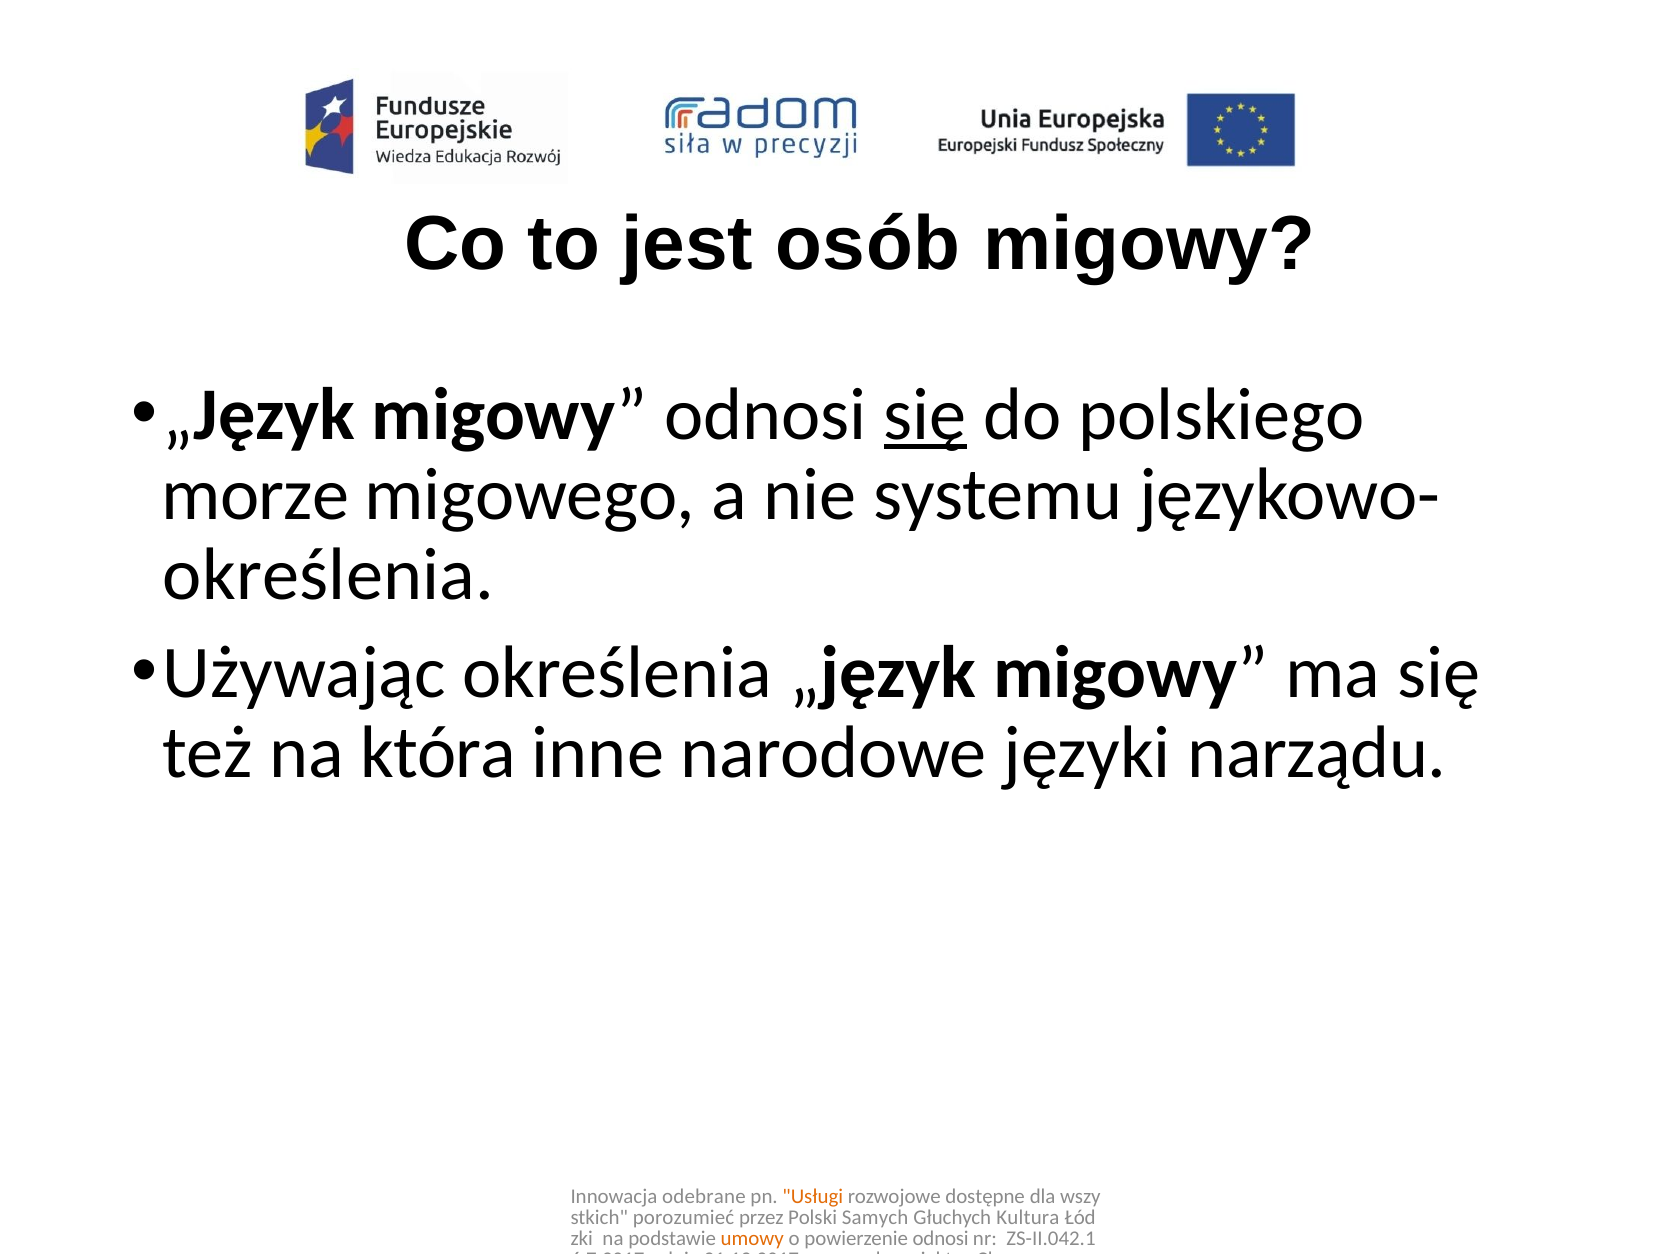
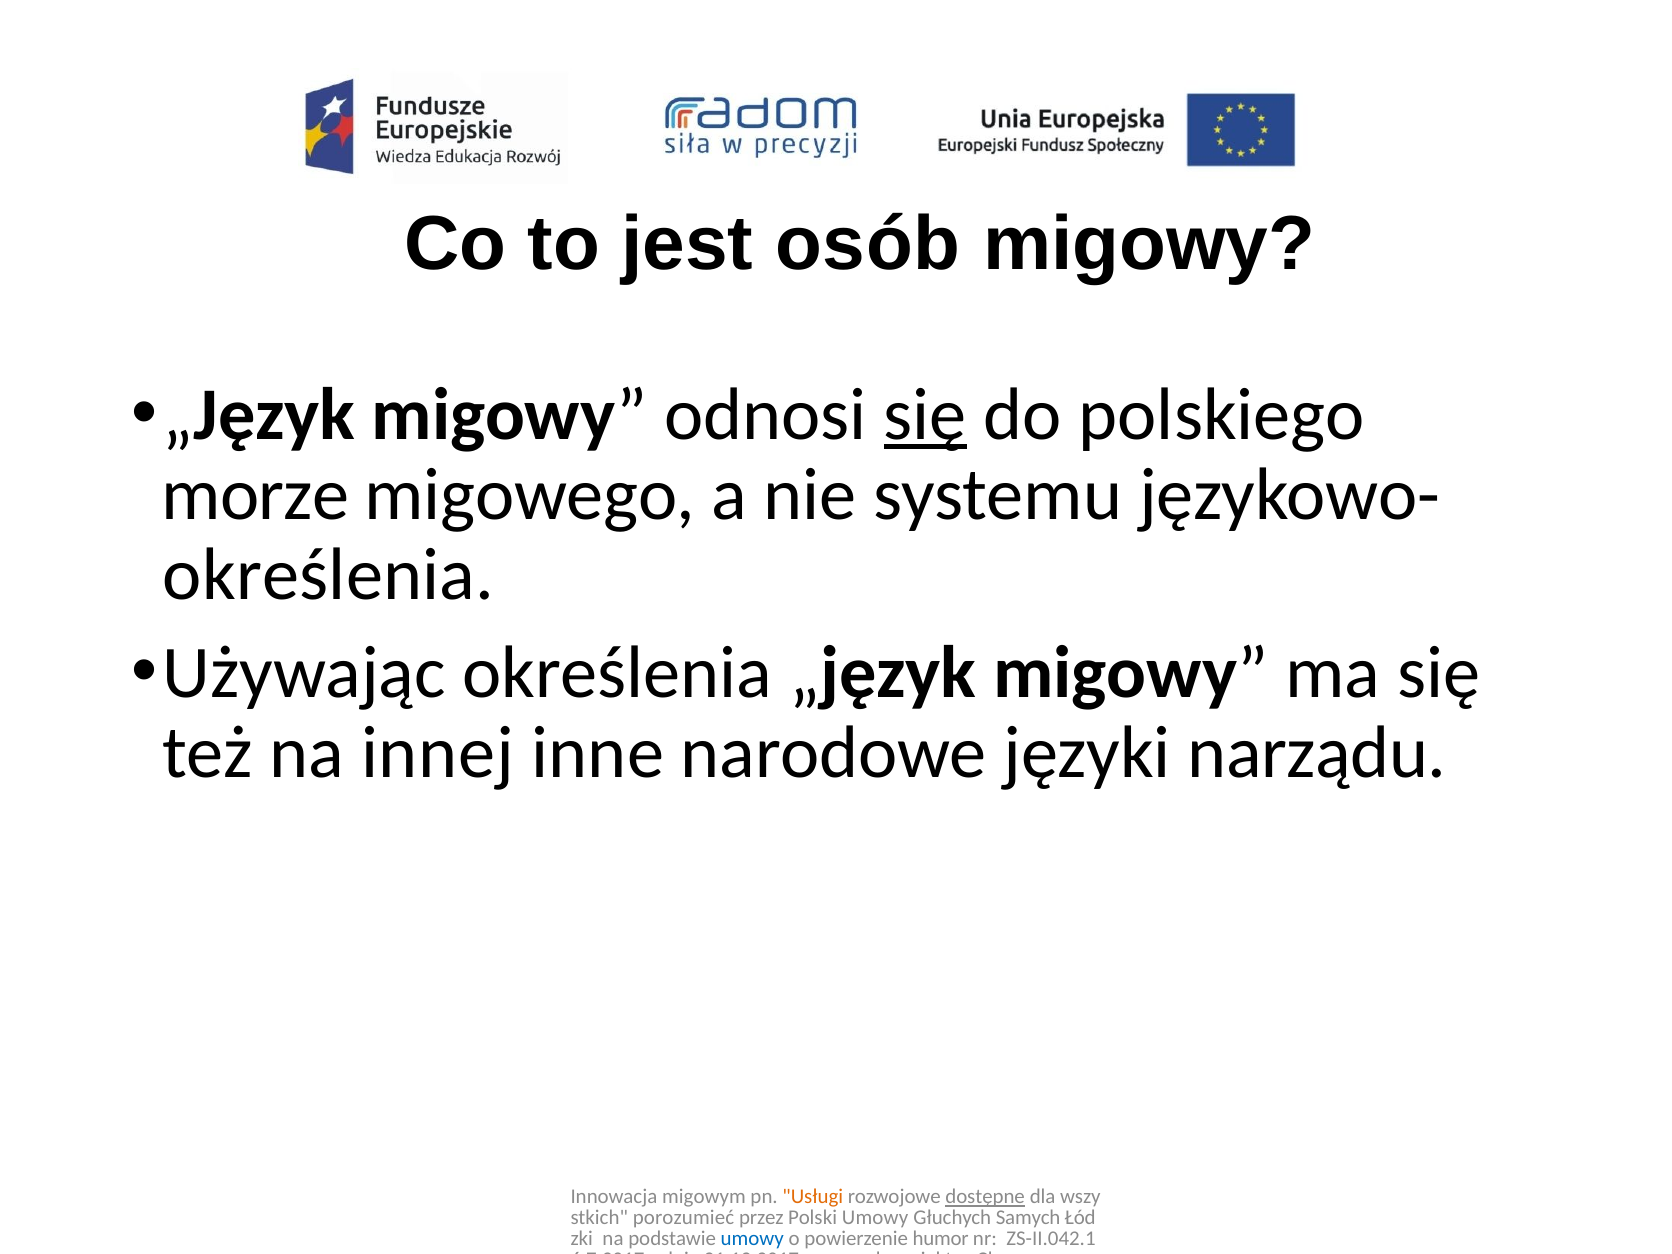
która: która -> innej
odebrane: odebrane -> migowym
dostępne underline: none -> present
Polski Samych: Samych -> Umowy
Kultura: Kultura -> Samych
umowy at (752, 1239) colour: orange -> blue
powierzenie odnosi: odnosi -> humor
